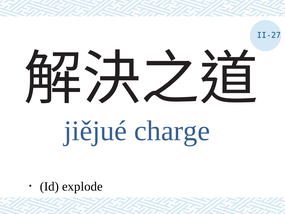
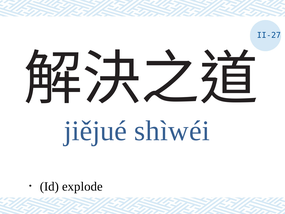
charge: charge -> shìwéi
